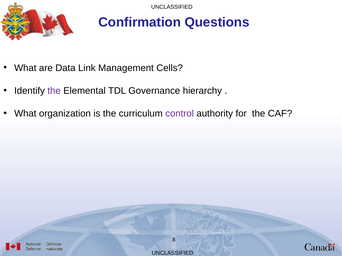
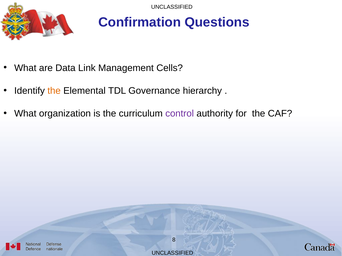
the at (54, 91) colour: purple -> orange
